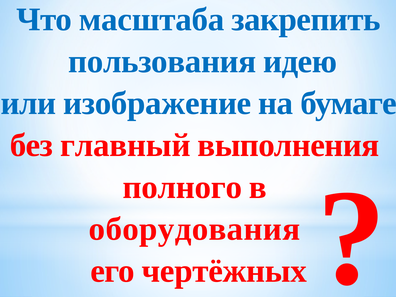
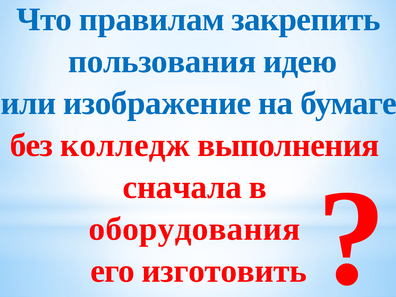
масштаба: масштаба -> правилам
главный: главный -> колледж
полного: полного -> сначала
чертёжных: чертёжных -> изготовить
